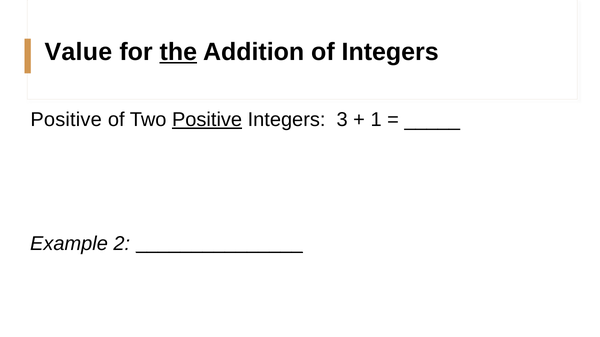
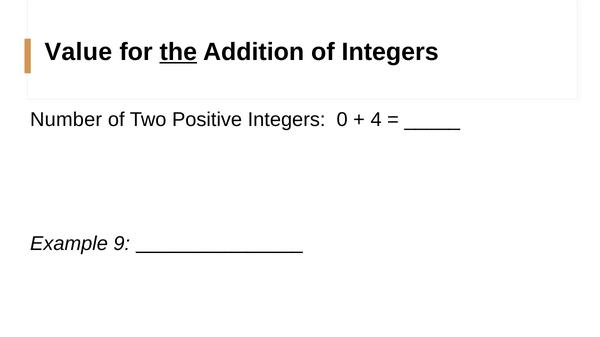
Positive at (66, 120): Positive -> Number
Positive at (207, 120) underline: present -> none
3: 3 -> 0
1: 1 -> 4
2: 2 -> 9
